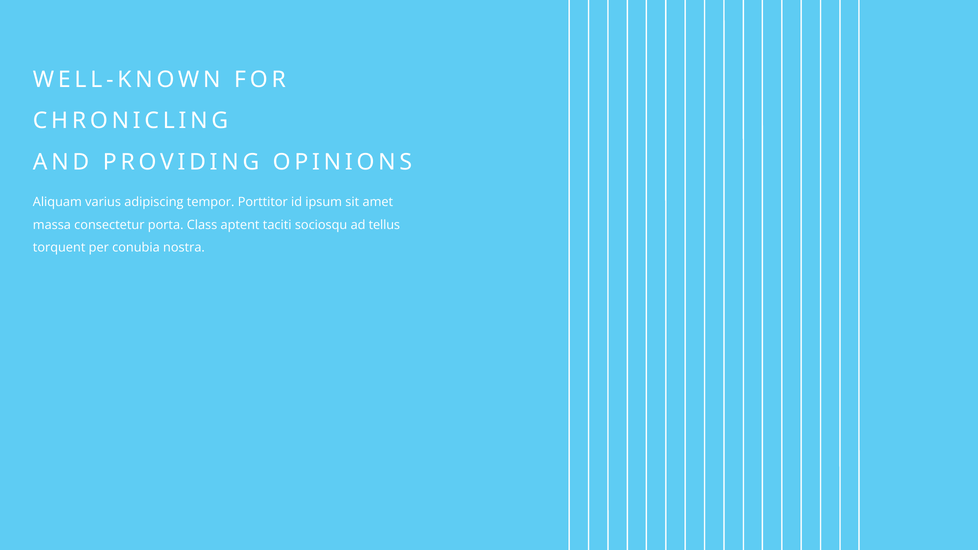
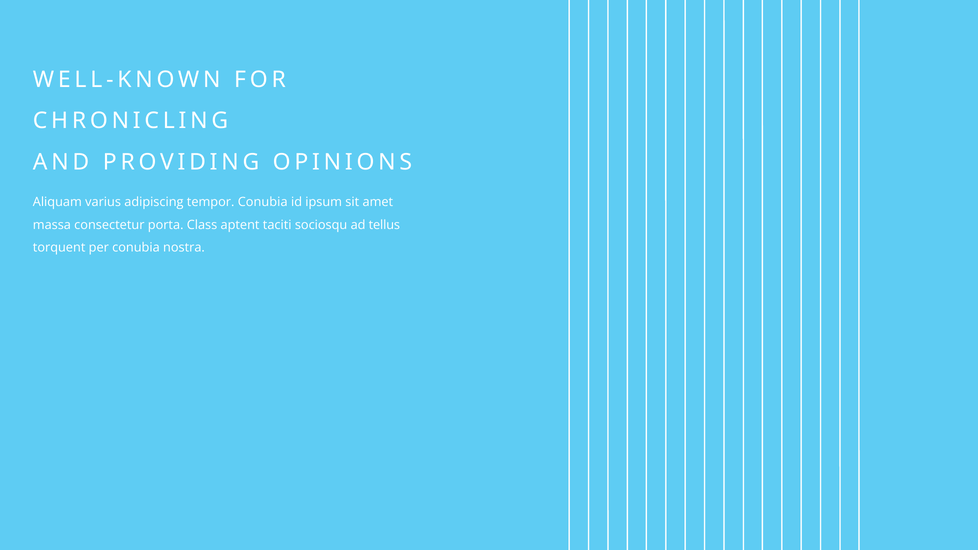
tempor Porttitor: Porttitor -> Conubia
